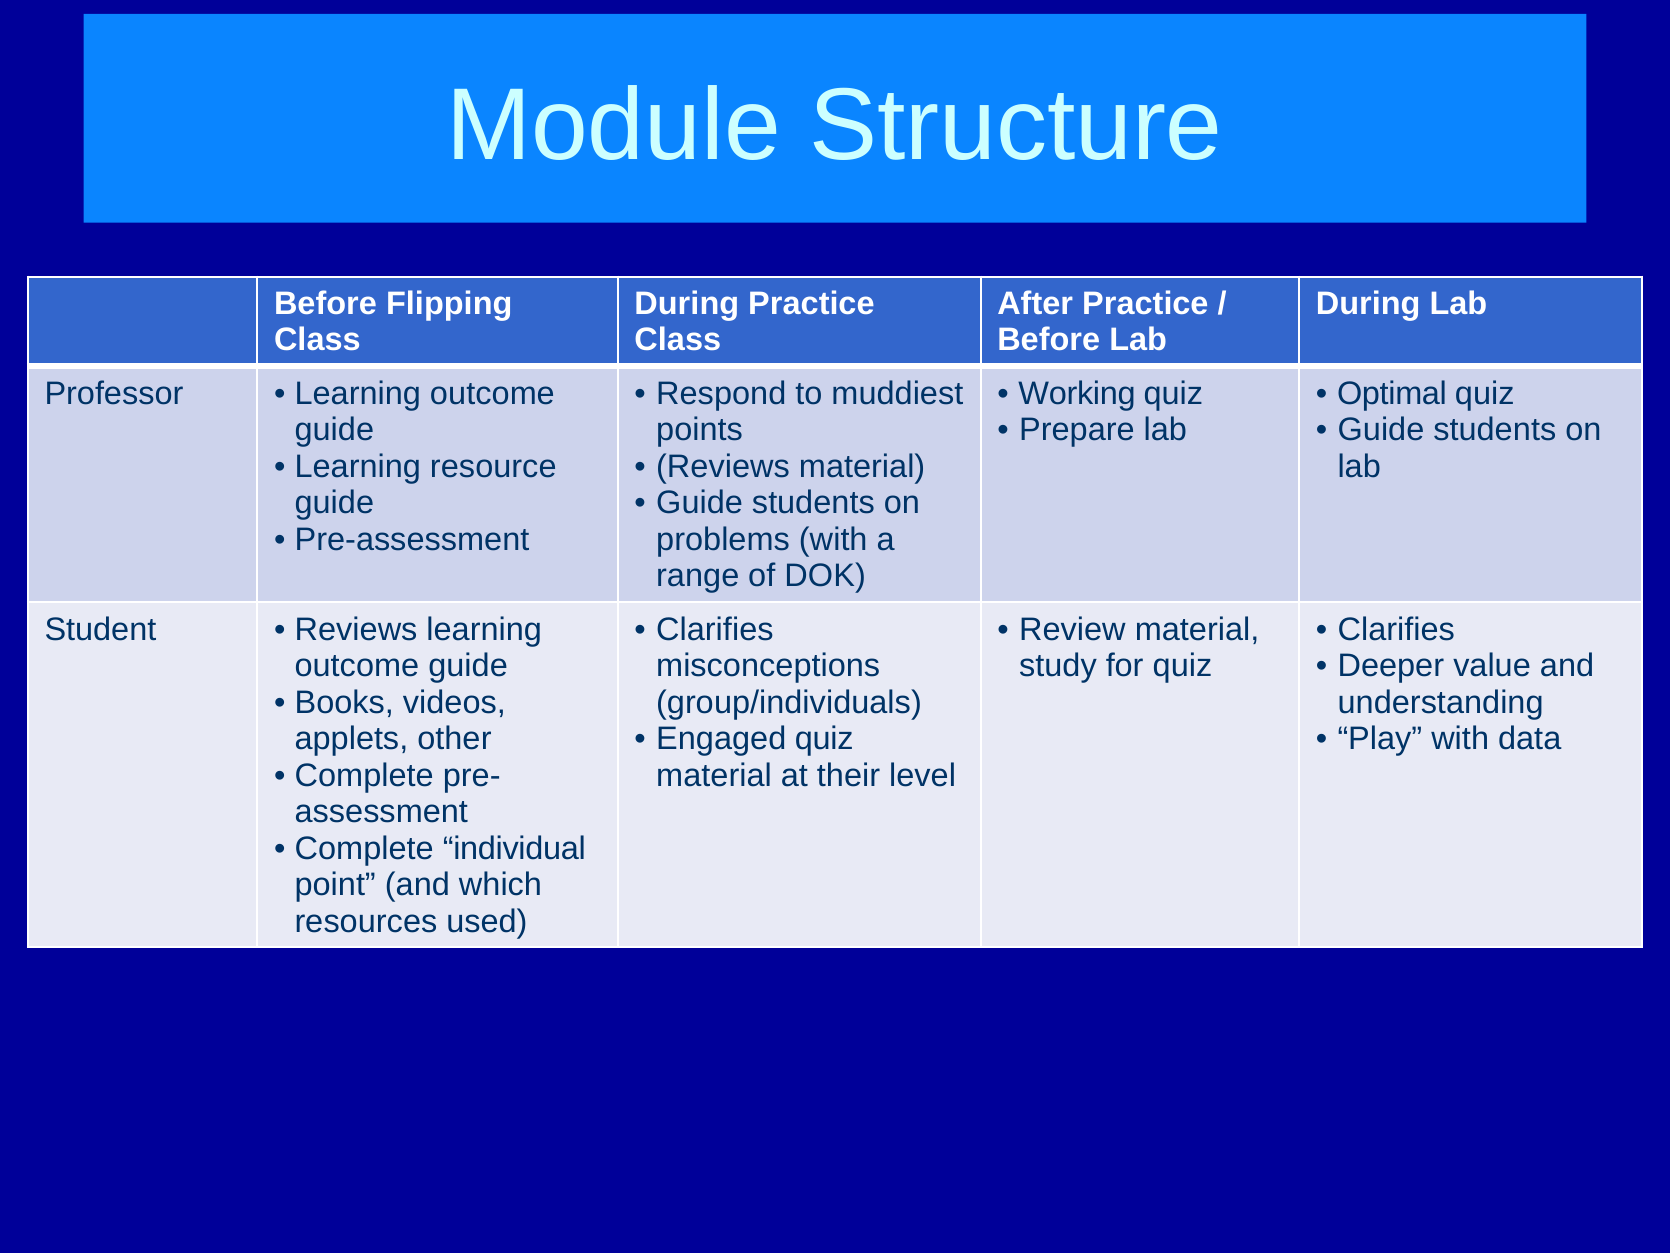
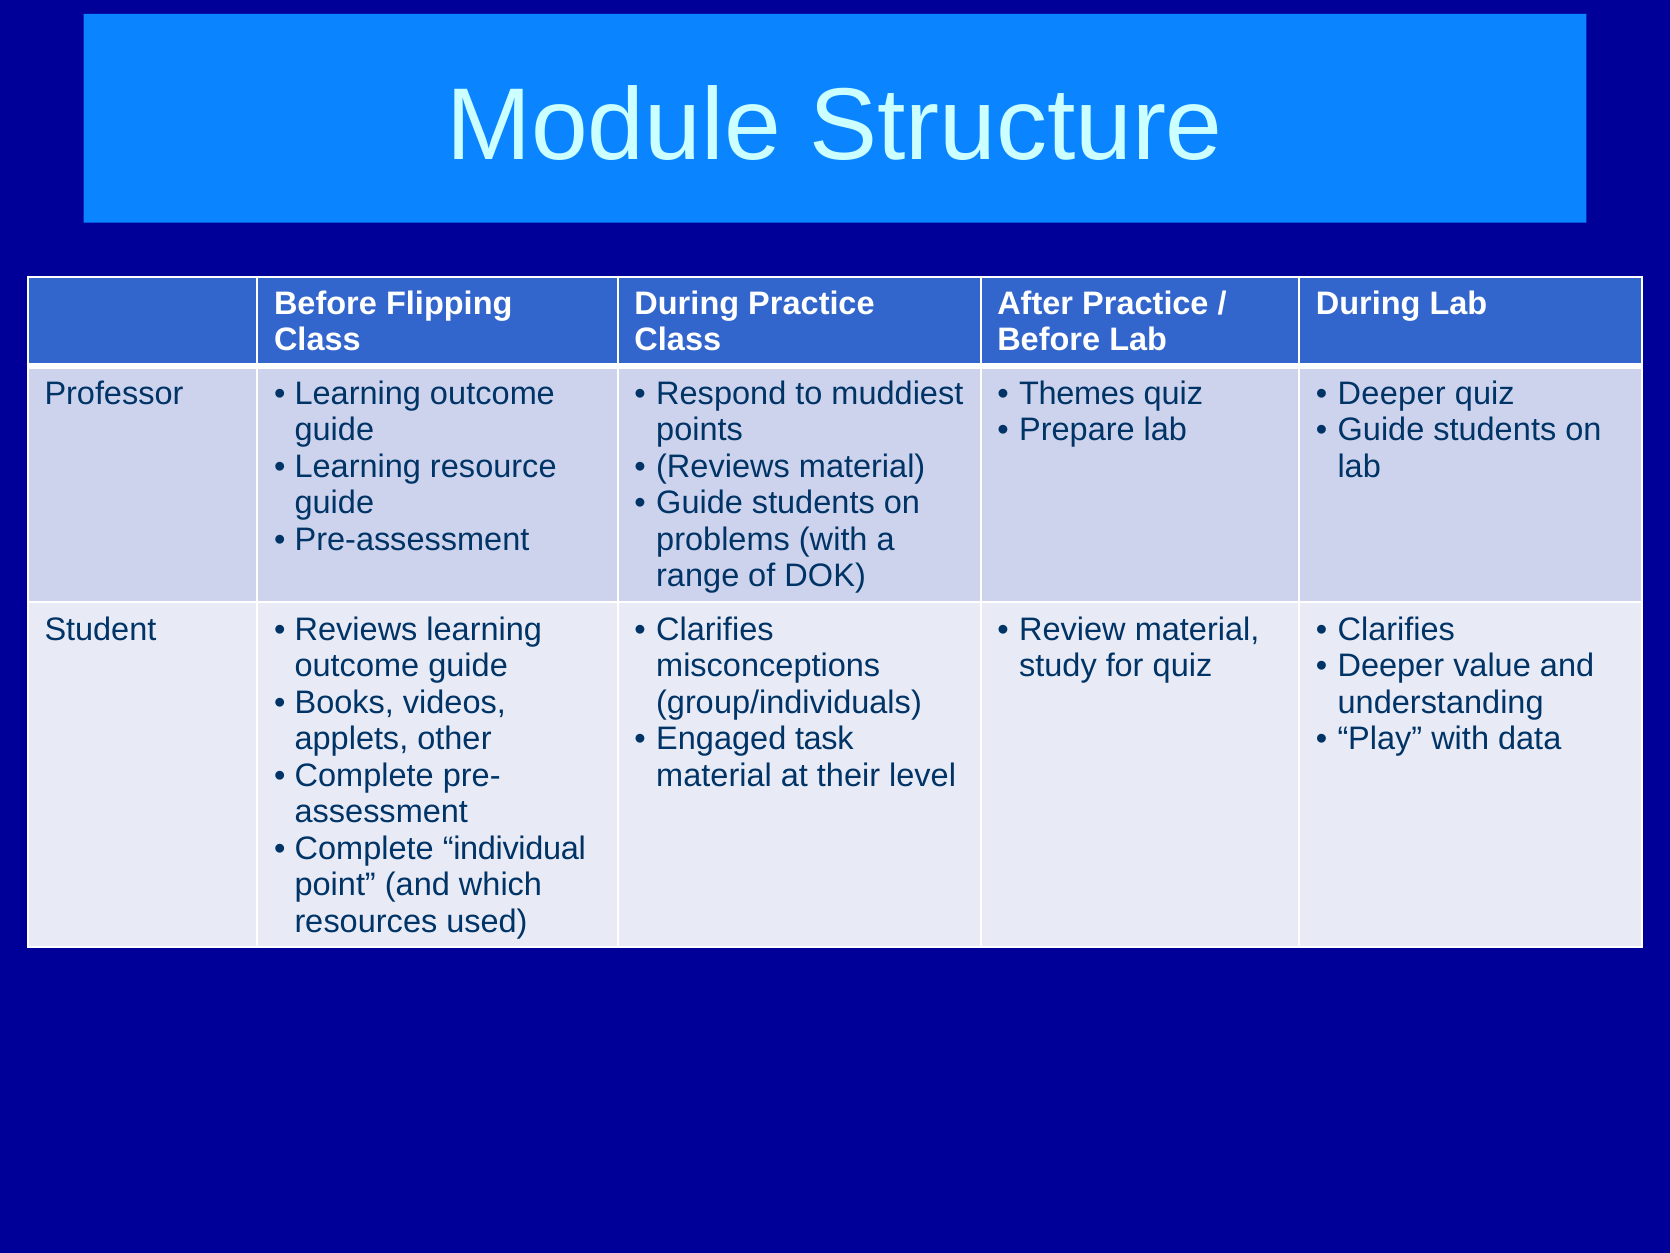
Working: Working -> Themes
Optimal at (1392, 393): Optimal -> Deeper
Engaged quiz: quiz -> task
